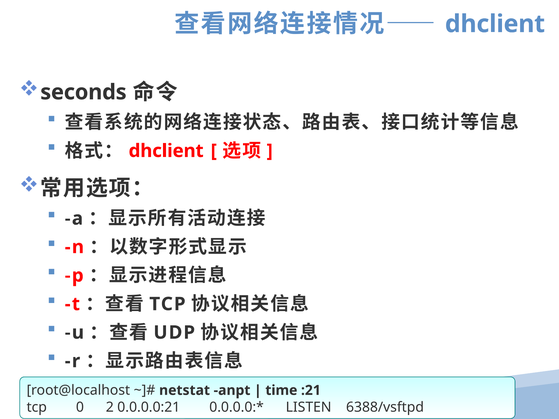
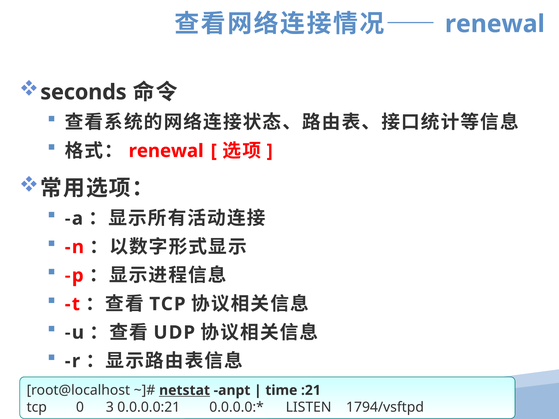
dhclient at (495, 24): dhclient -> renewal
dhclient at (166, 151): dhclient -> renewal
netstat underline: none -> present
2: 2 -> 3
6388/vsftpd: 6388/vsftpd -> 1794/vsftpd
